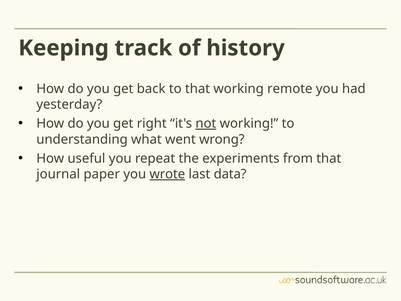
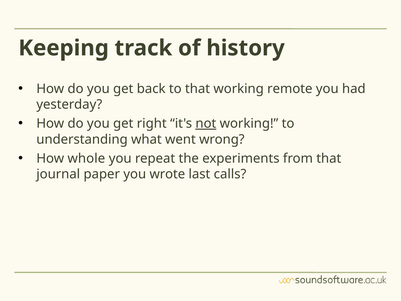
useful: useful -> whole
wrote underline: present -> none
data: data -> calls
